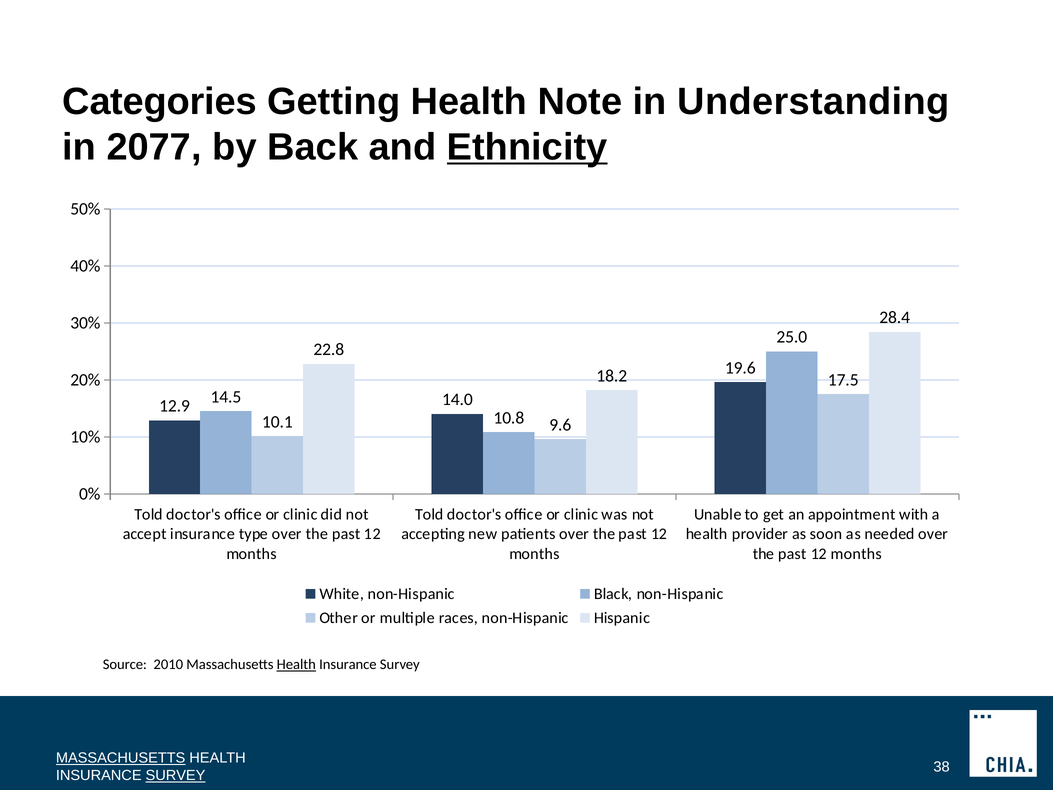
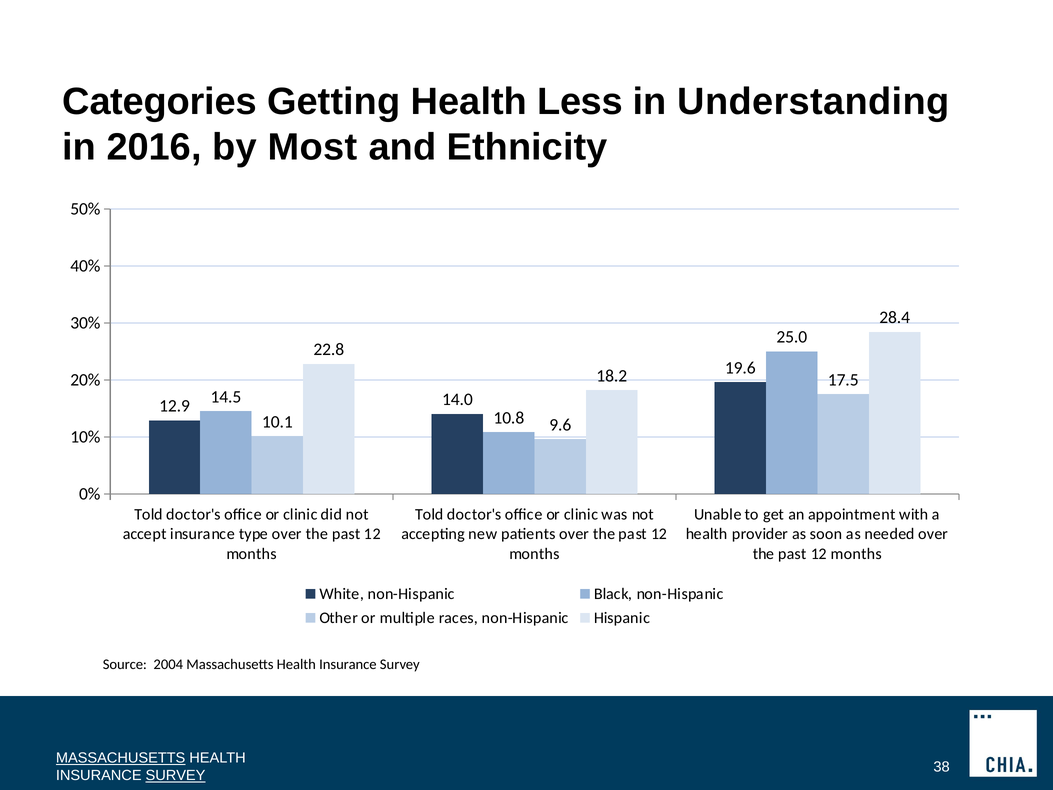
Note: Note -> Less
2077: 2077 -> 2016
Back: Back -> Most
Ethnicity underline: present -> none
2010: 2010 -> 2004
Health at (296, 664) underline: present -> none
